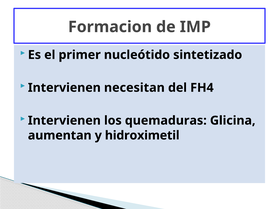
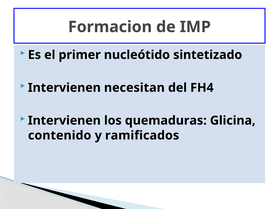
aumentan: aumentan -> contenido
hidroximetil: hidroximetil -> ramificados
